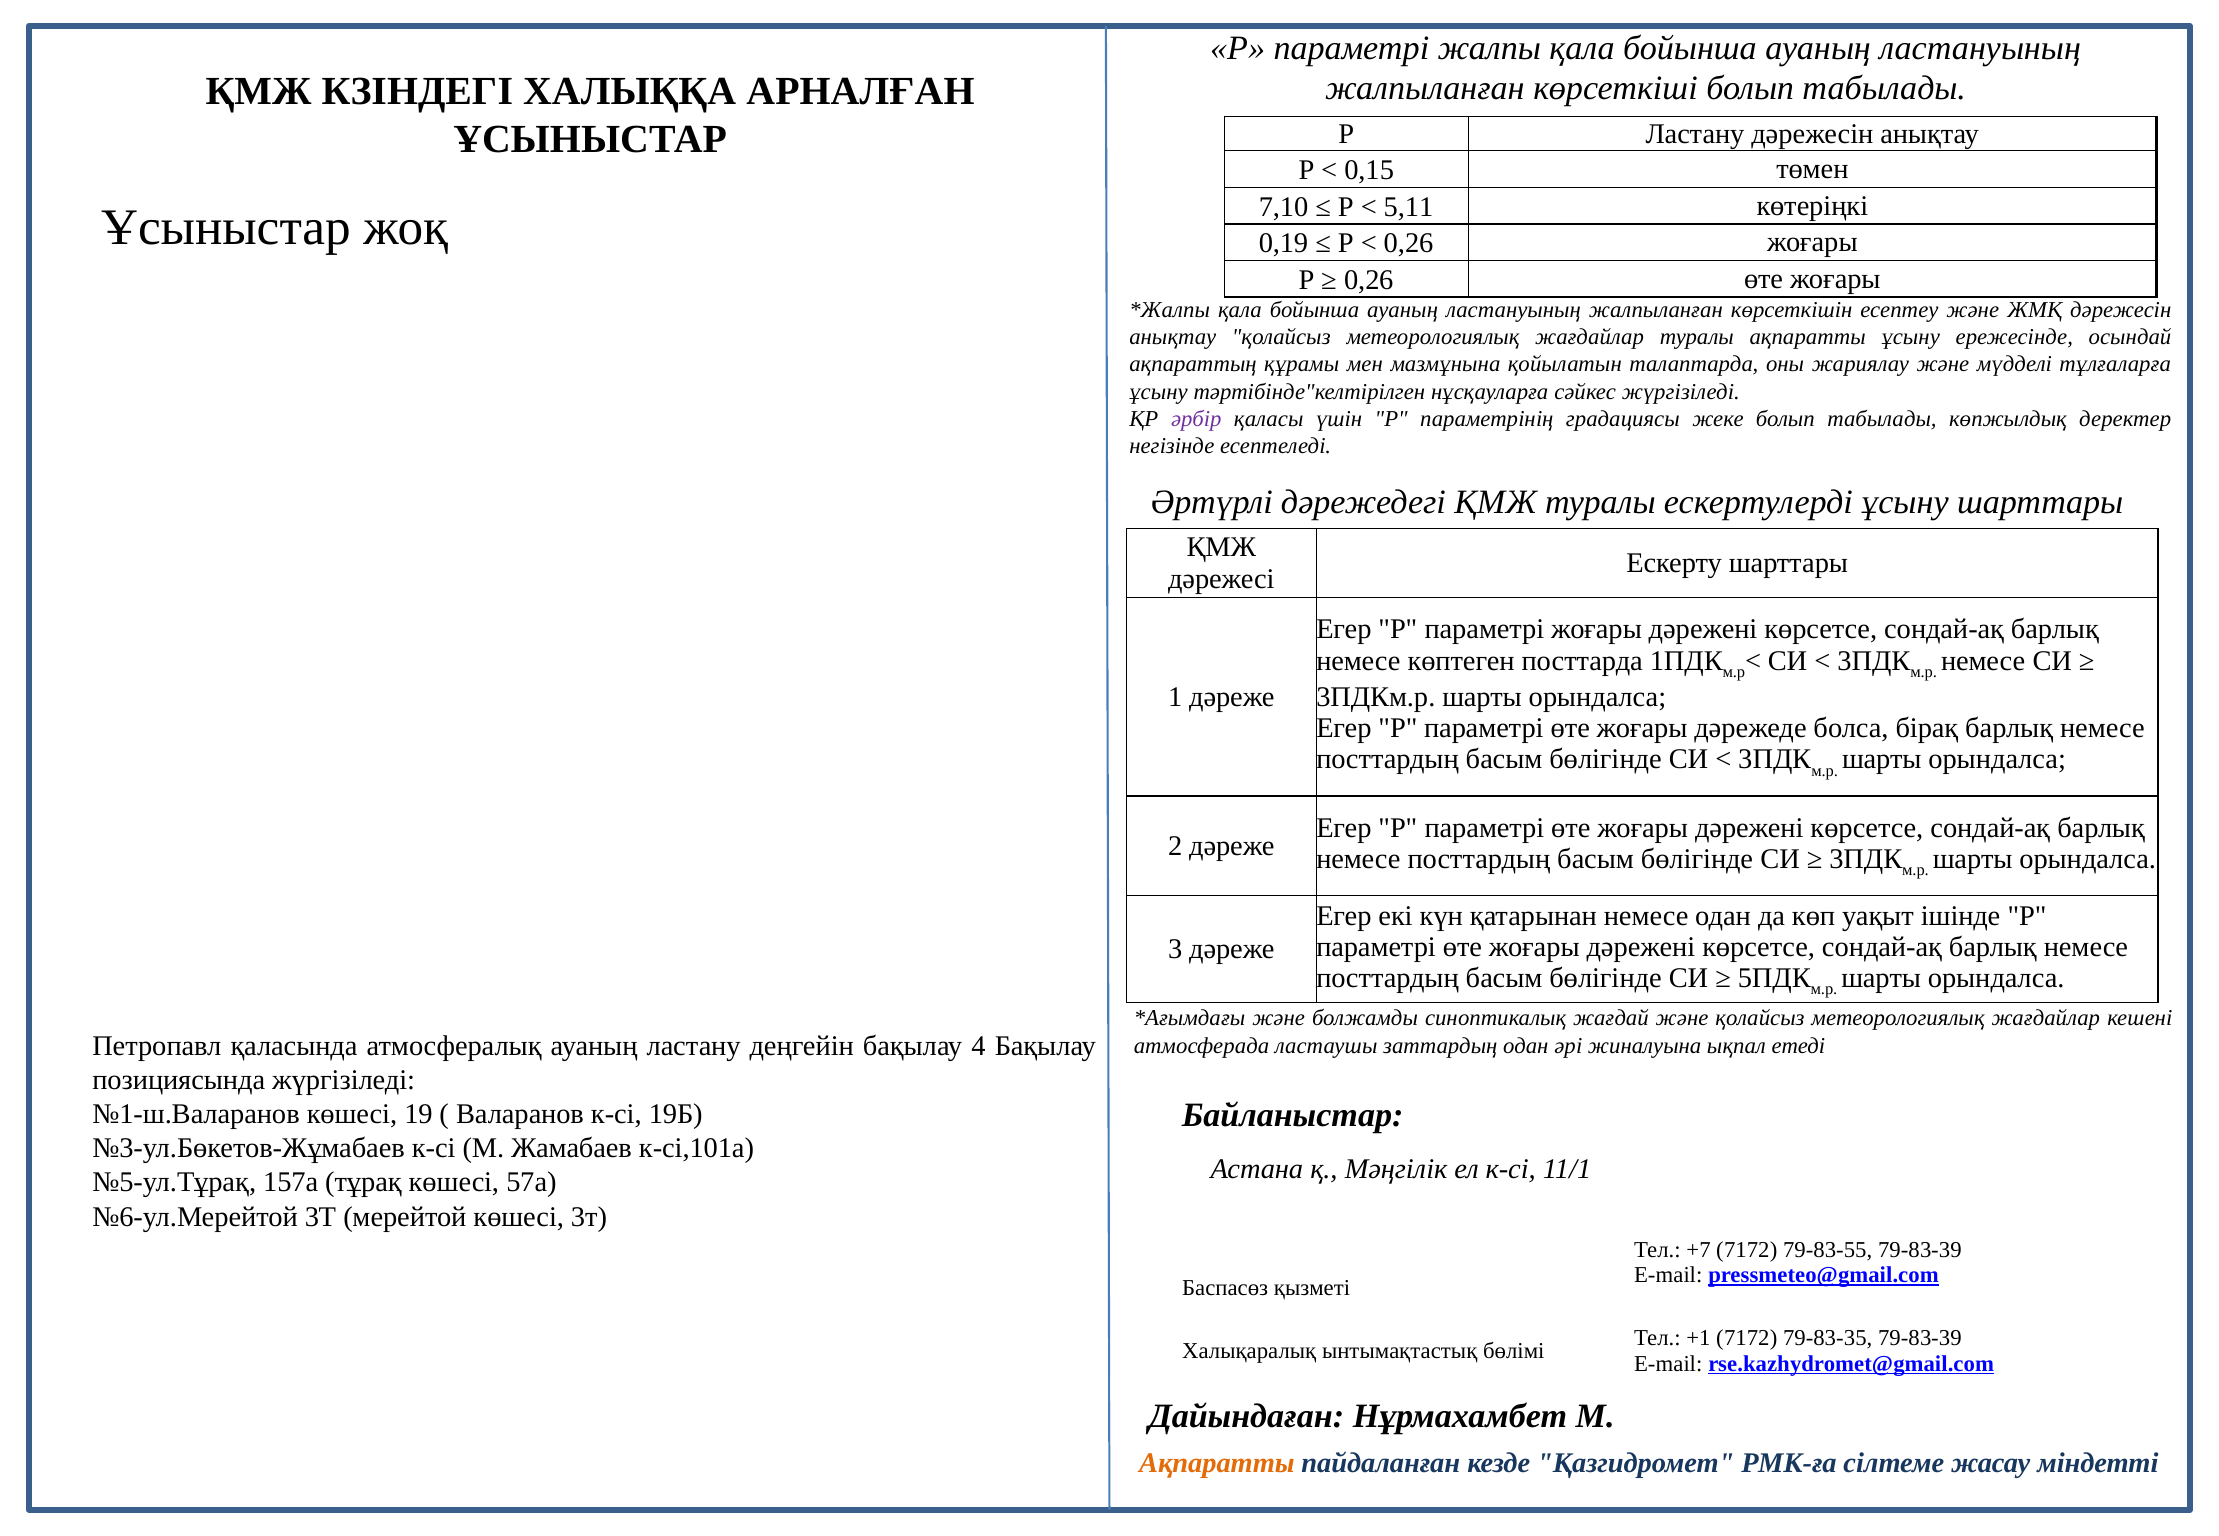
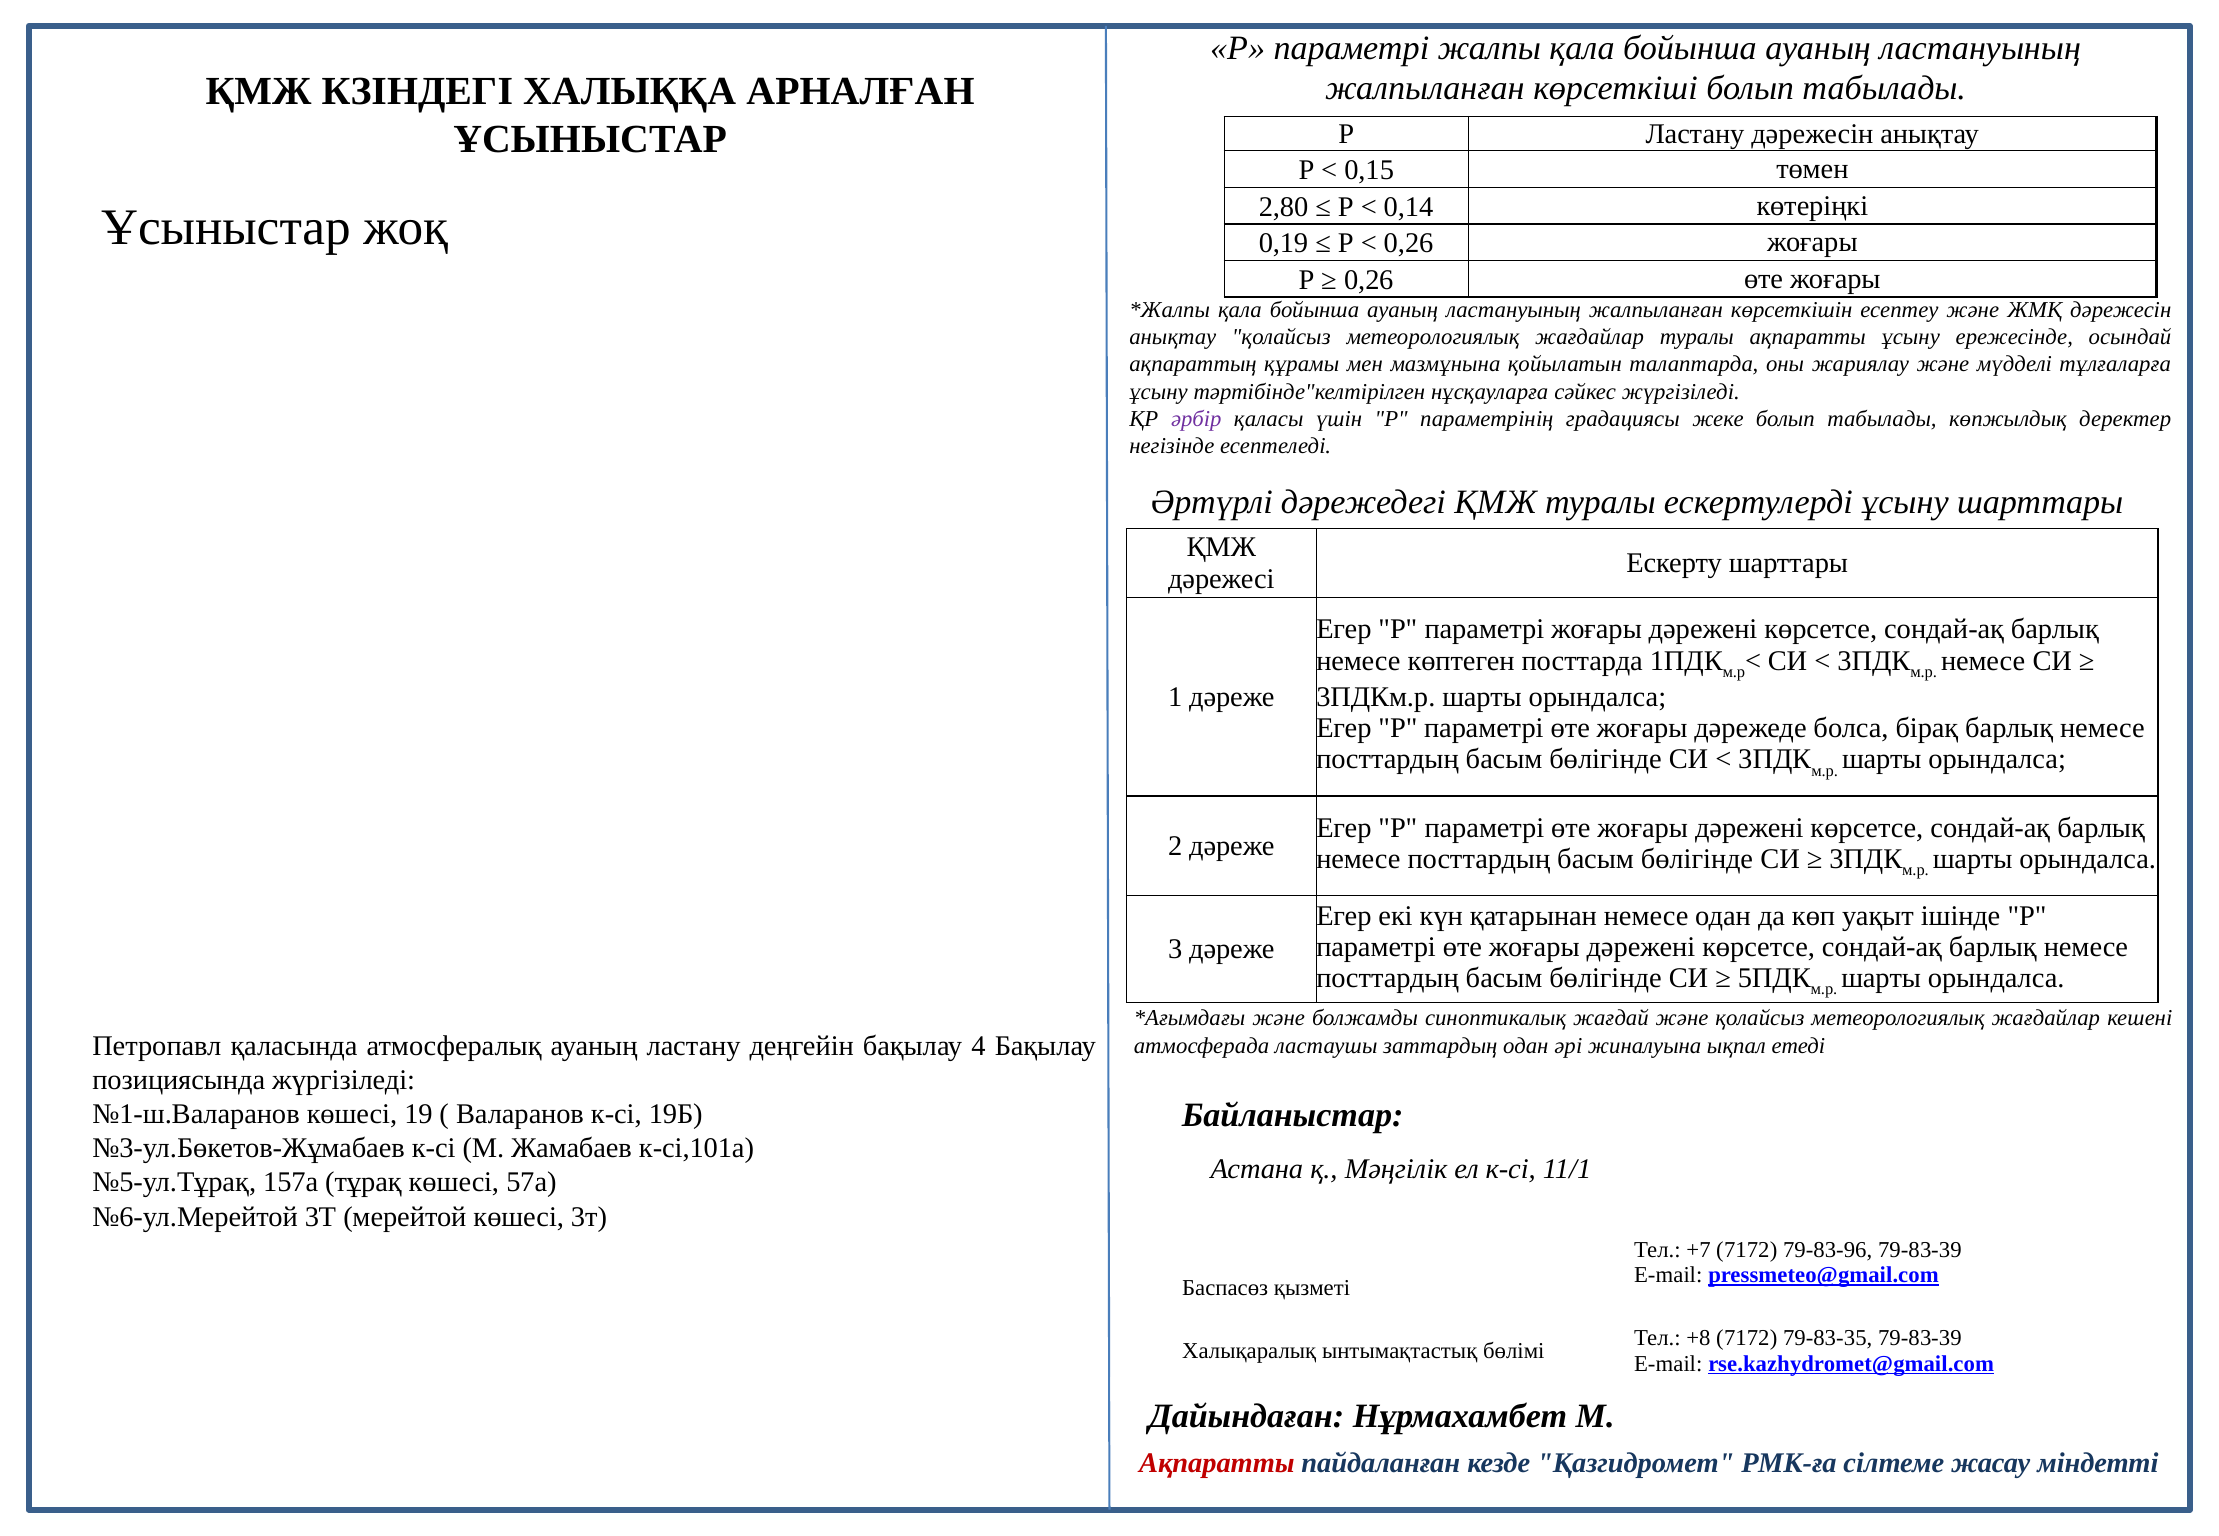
7,10: 7,10 -> 2,80
5,11: 5,11 -> 0,14
79-83-55: 79-83-55 -> 79-83-96
+1: +1 -> +8
Ақпаратты at (1217, 1463) colour: orange -> red
